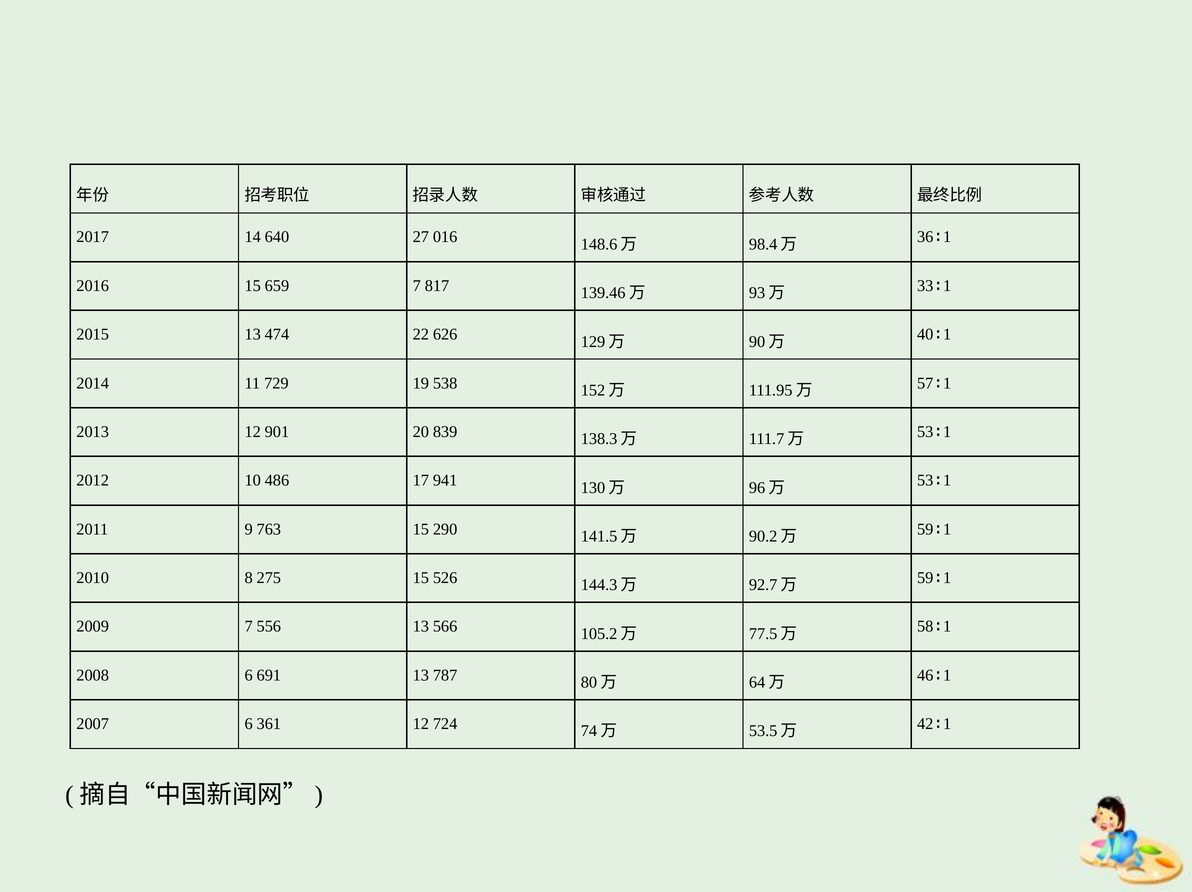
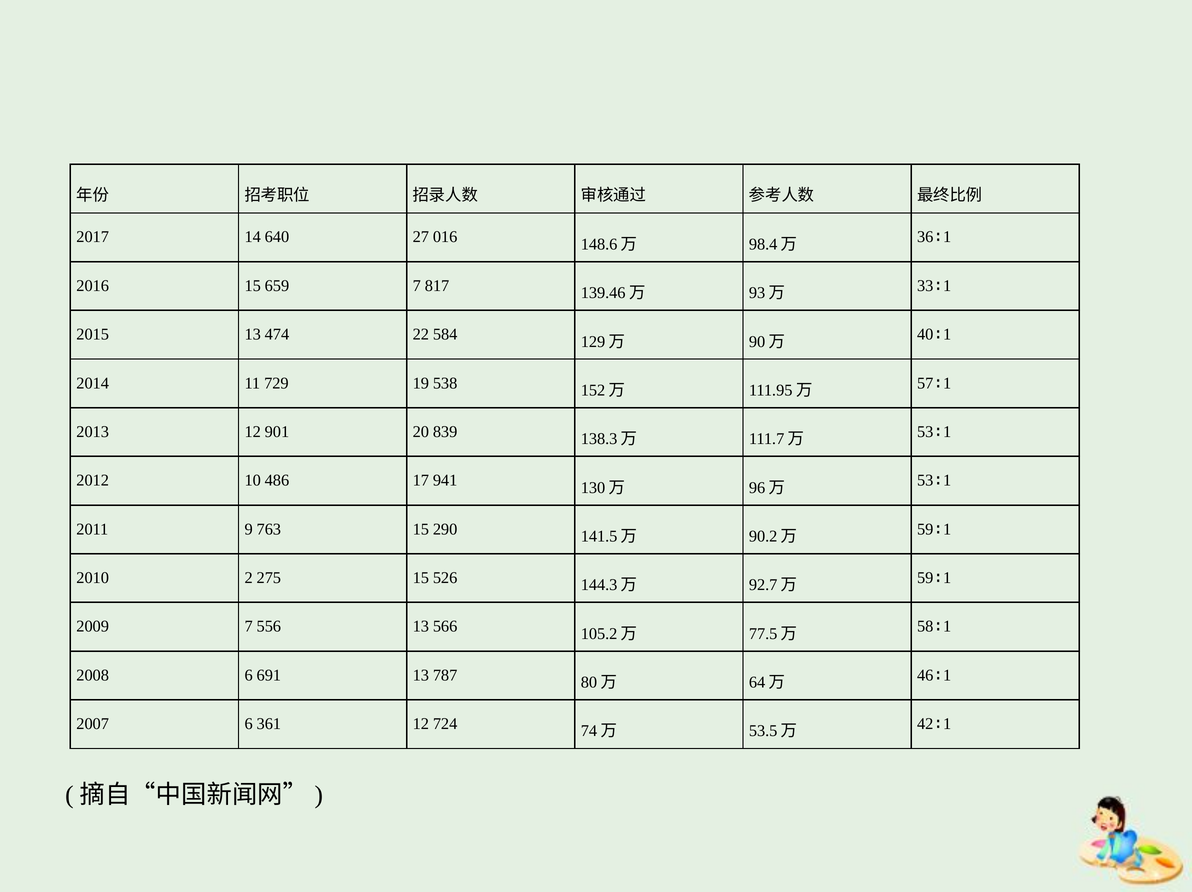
626: 626 -> 584
8: 8 -> 2
